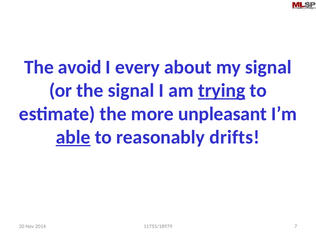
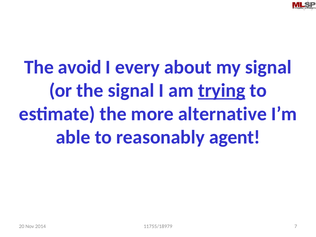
unpleasant: unpleasant -> alternative
able underline: present -> none
drifts: drifts -> agent
